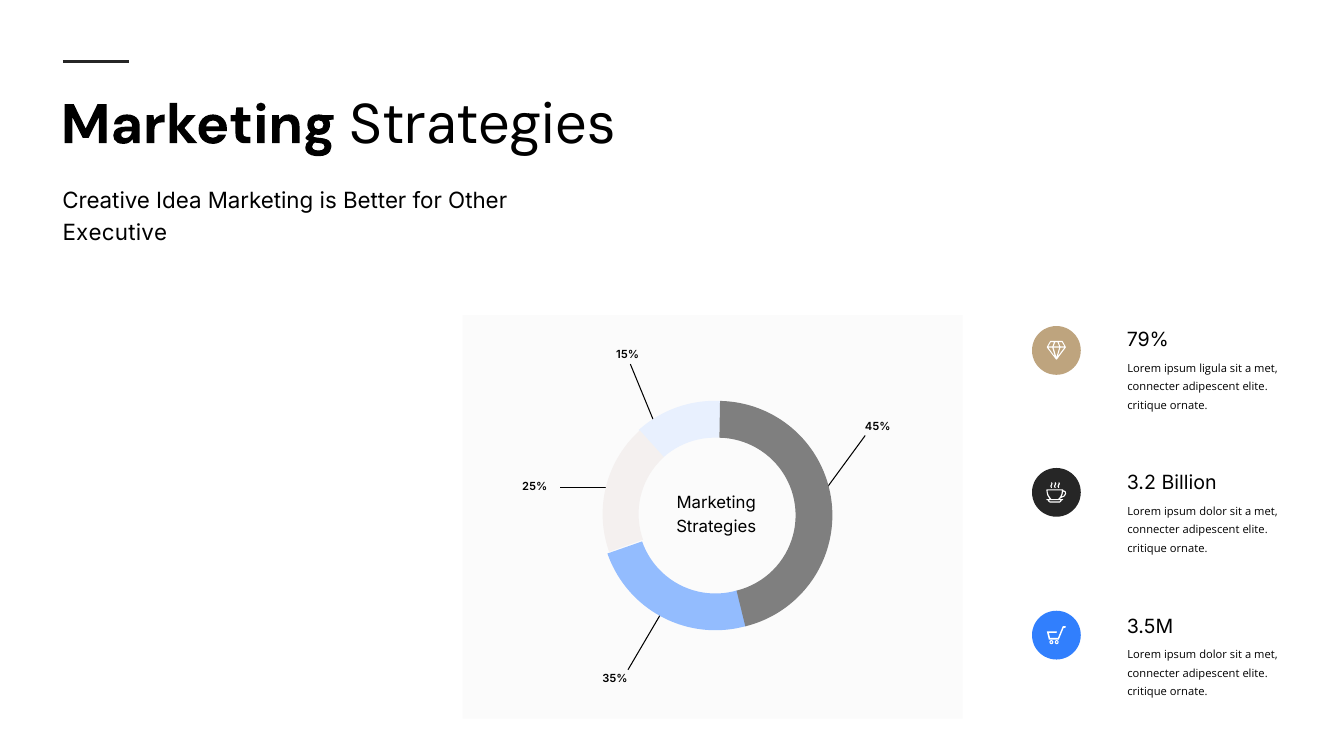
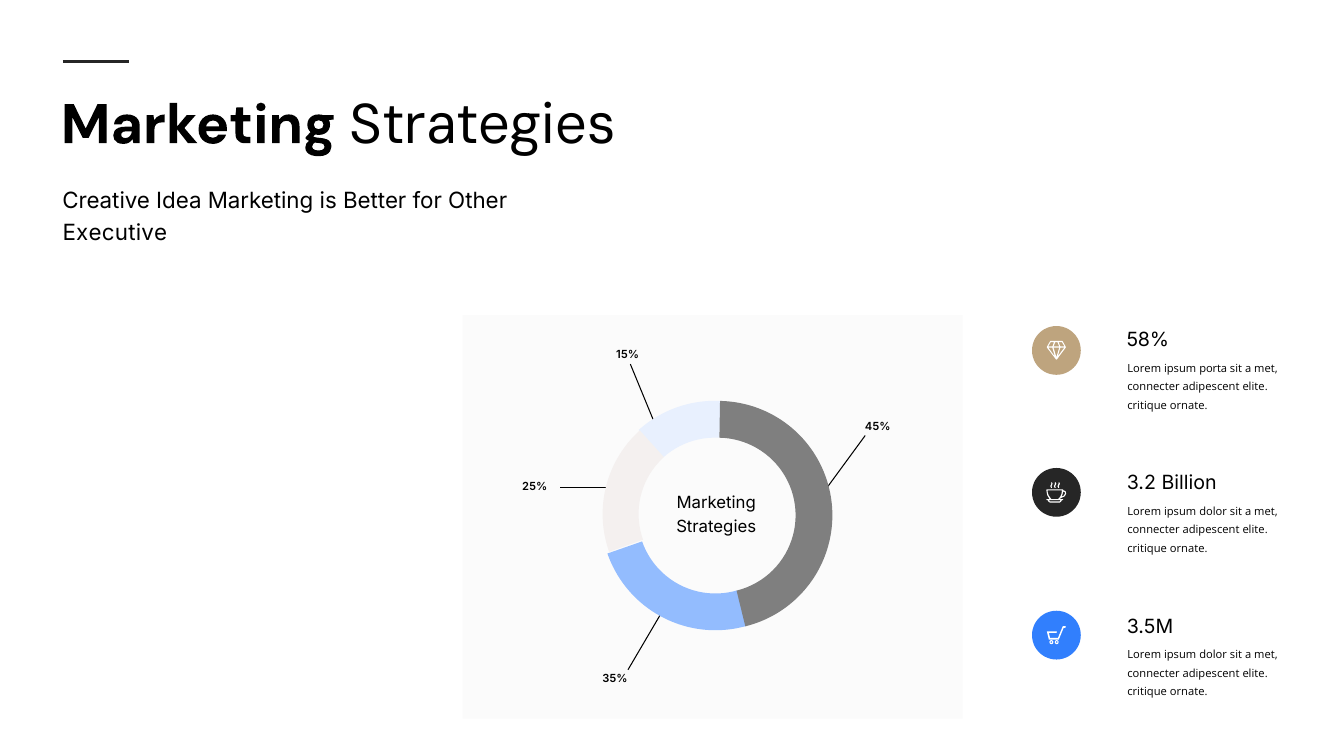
79%: 79% -> 58%
ligula: ligula -> porta
